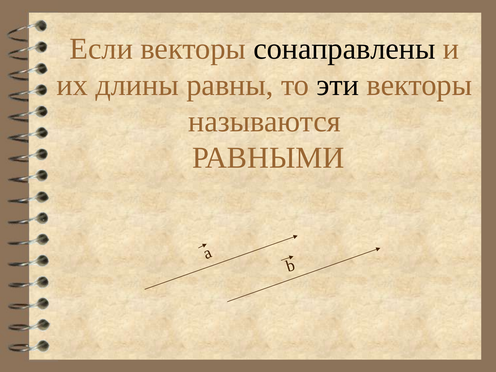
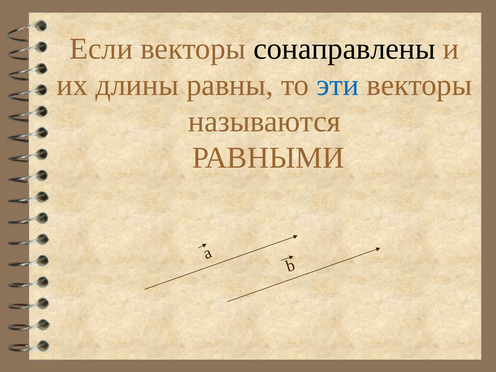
эти colour: black -> blue
